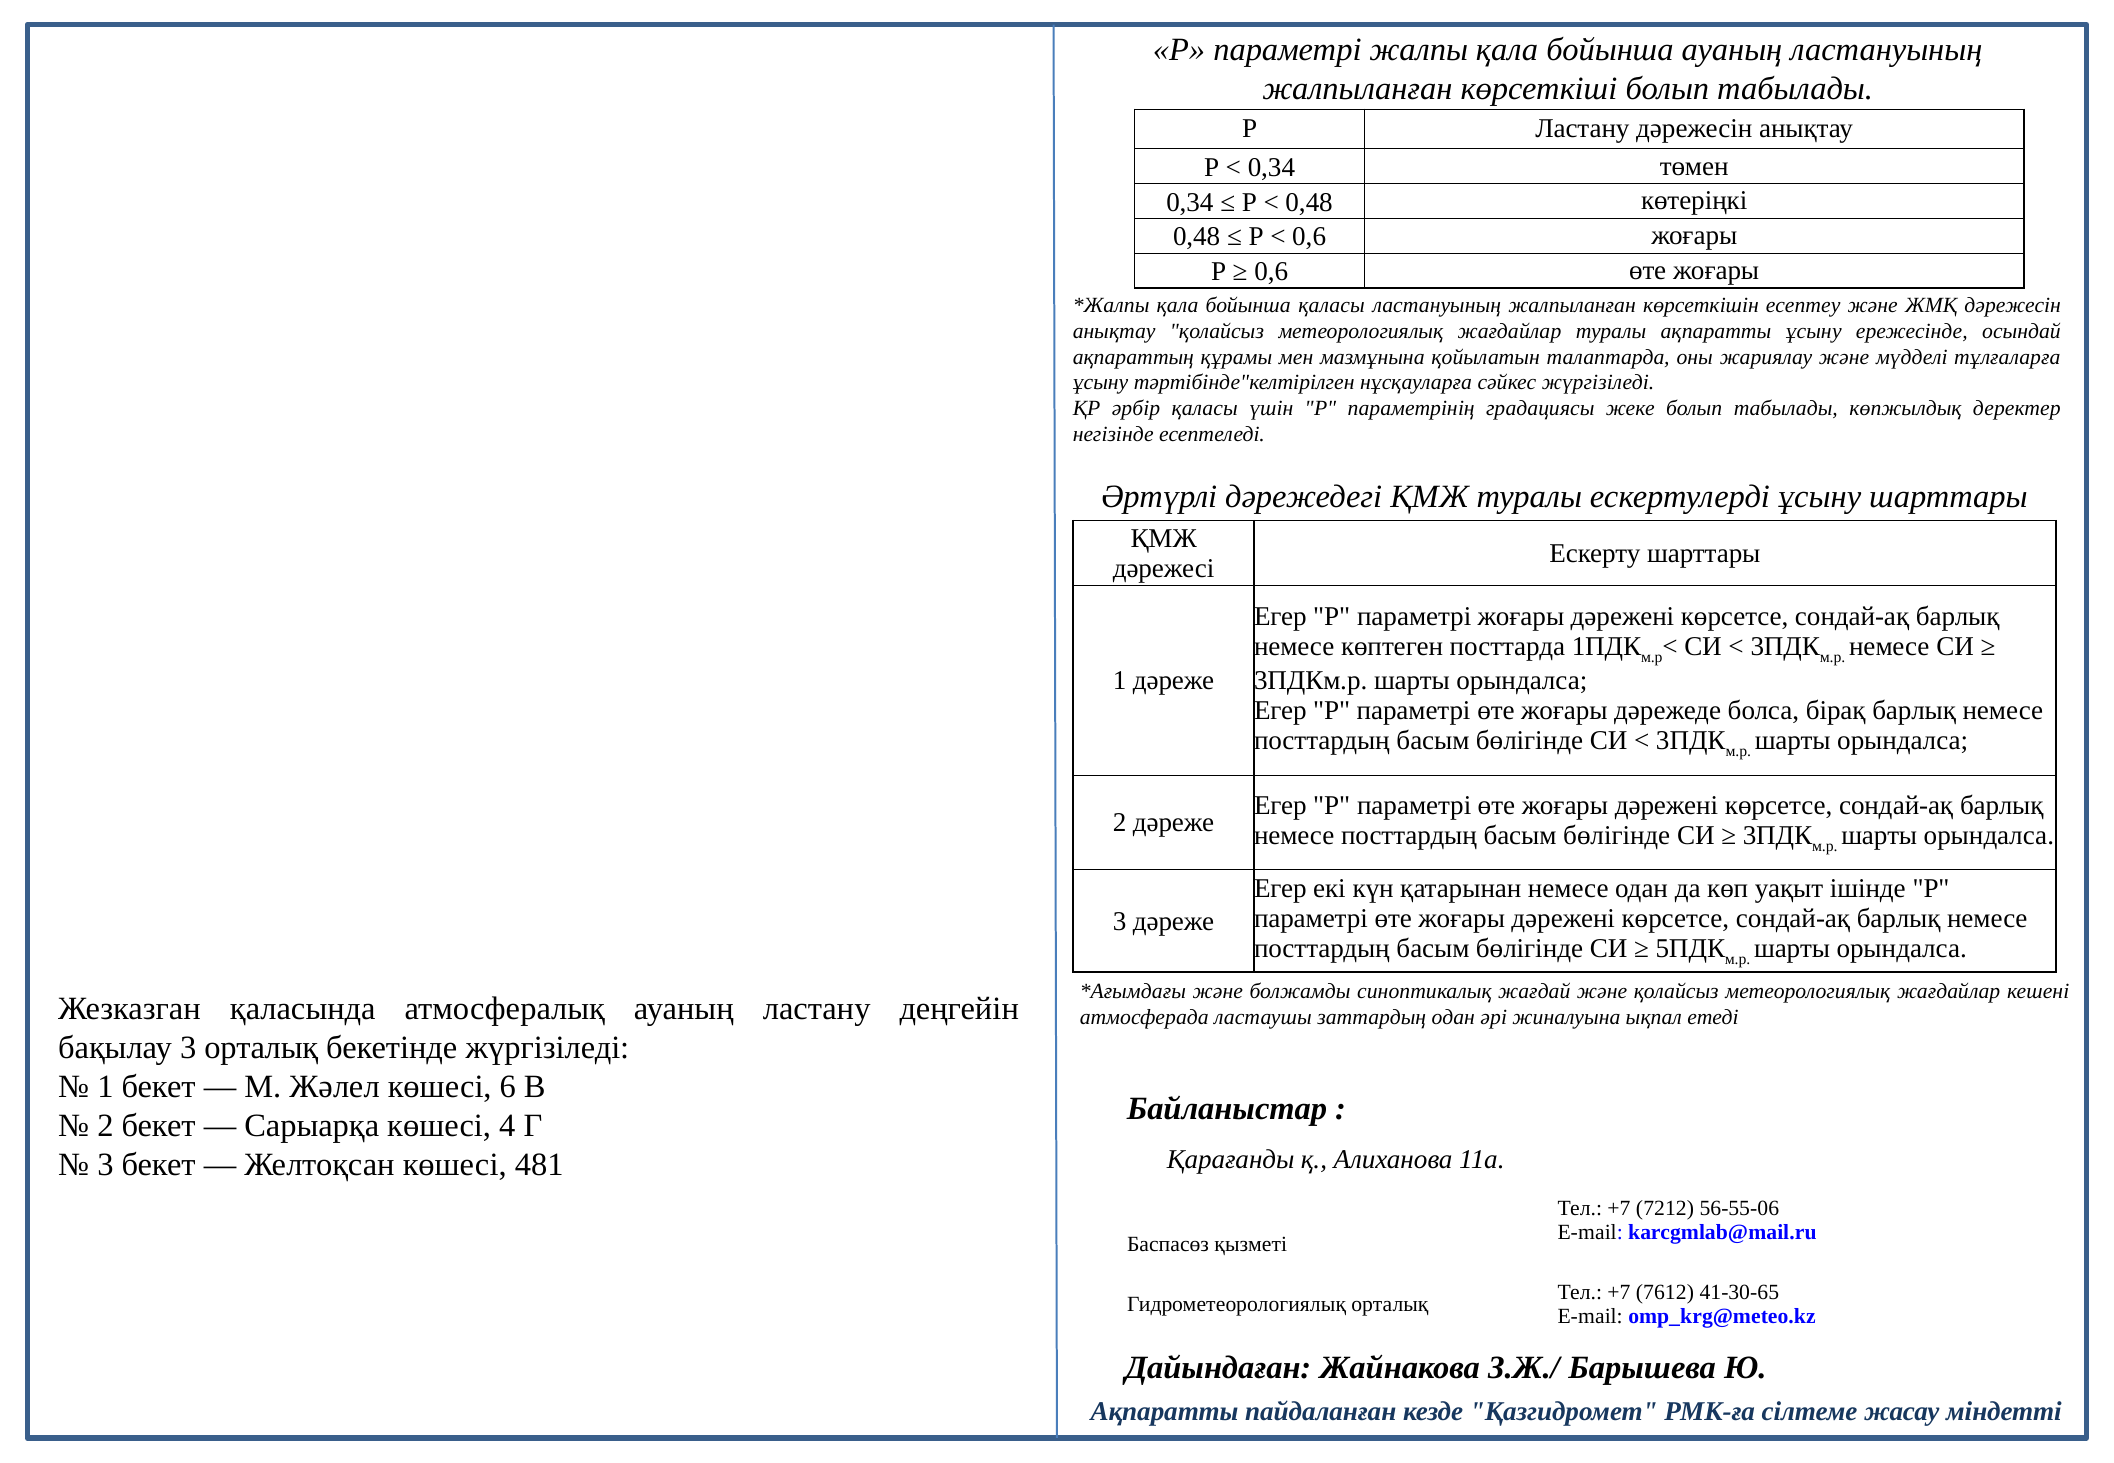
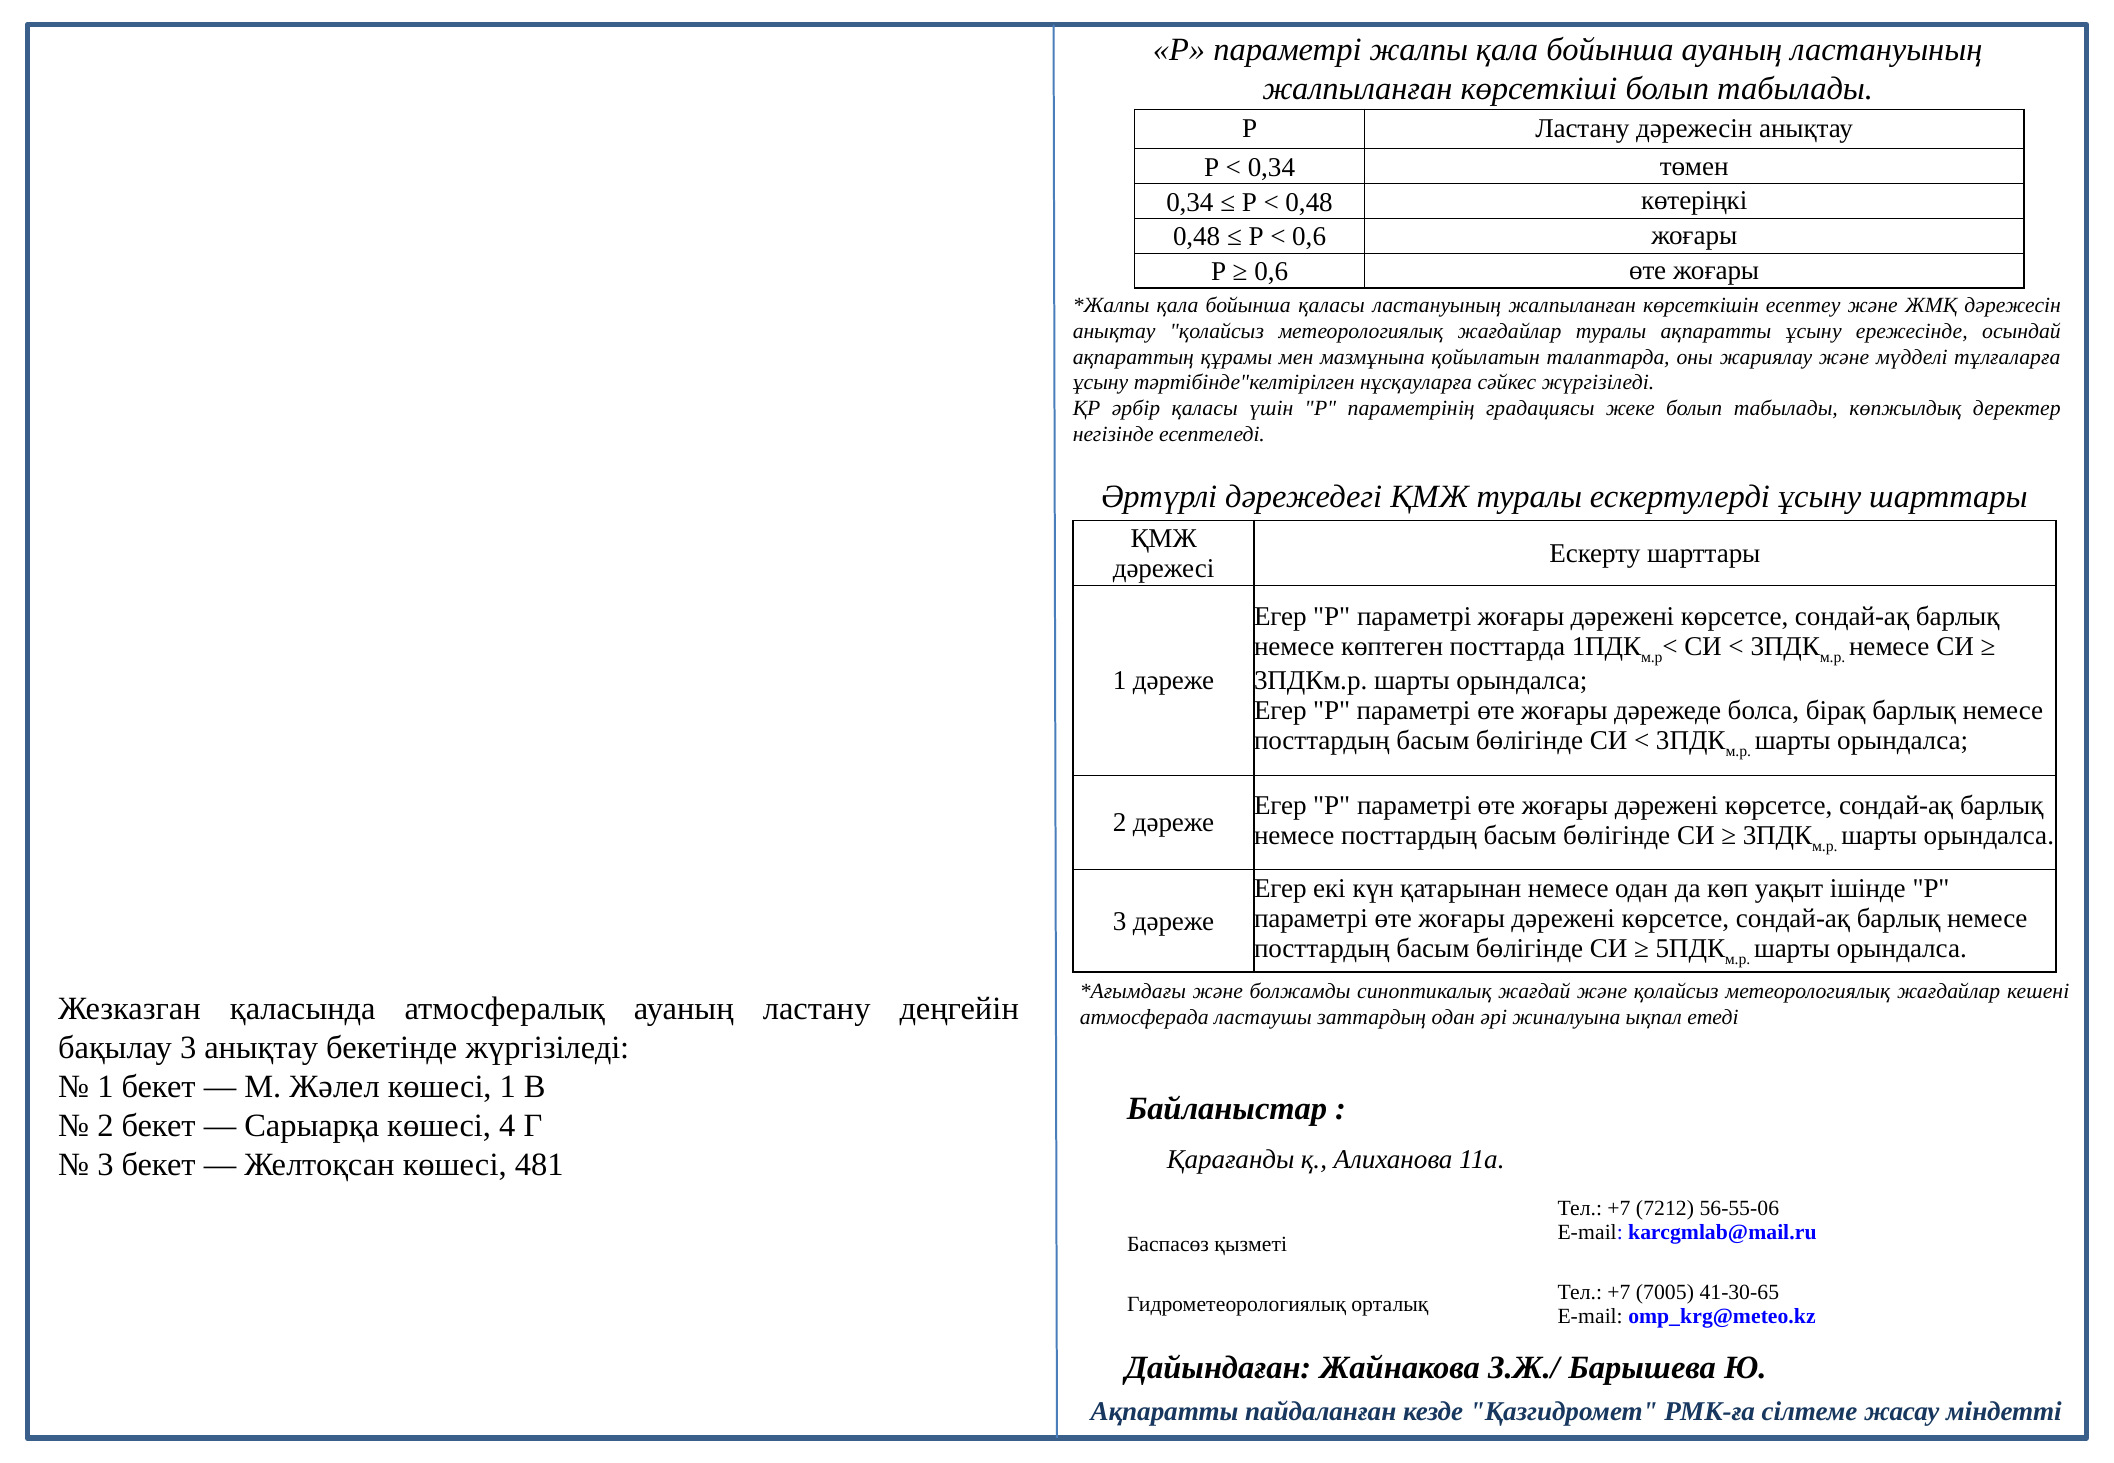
3 орталық: орталық -> анықтау
көшесі 6: 6 -> 1
7612: 7612 -> 7005
